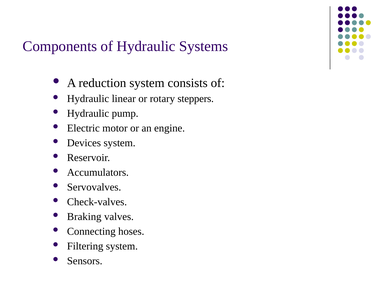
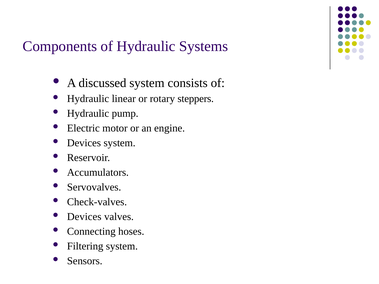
reduction: reduction -> discussed
Braking at (84, 217): Braking -> Devices
